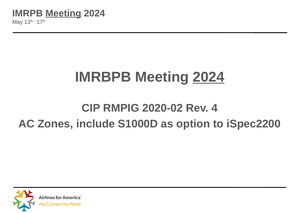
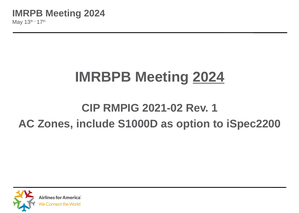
Meeting at (63, 13) underline: present -> none
2020-02: 2020-02 -> 2021-02
4: 4 -> 1
